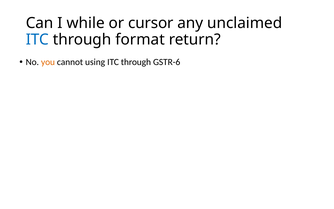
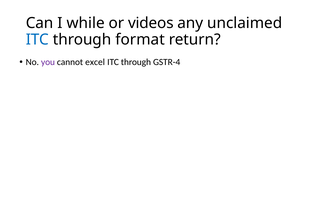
cursor: cursor -> videos
you colour: orange -> purple
using: using -> excel
GSTR-6: GSTR-6 -> GSTR-4
